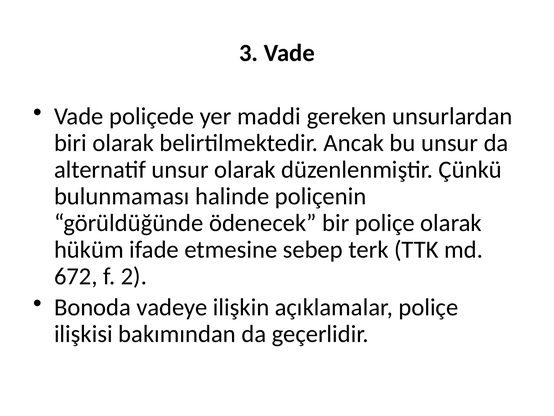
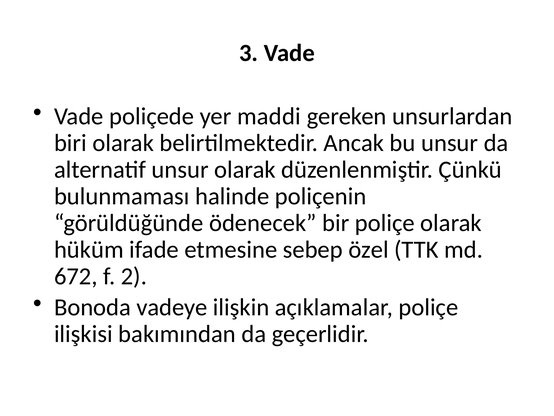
terk: terk -> özel
